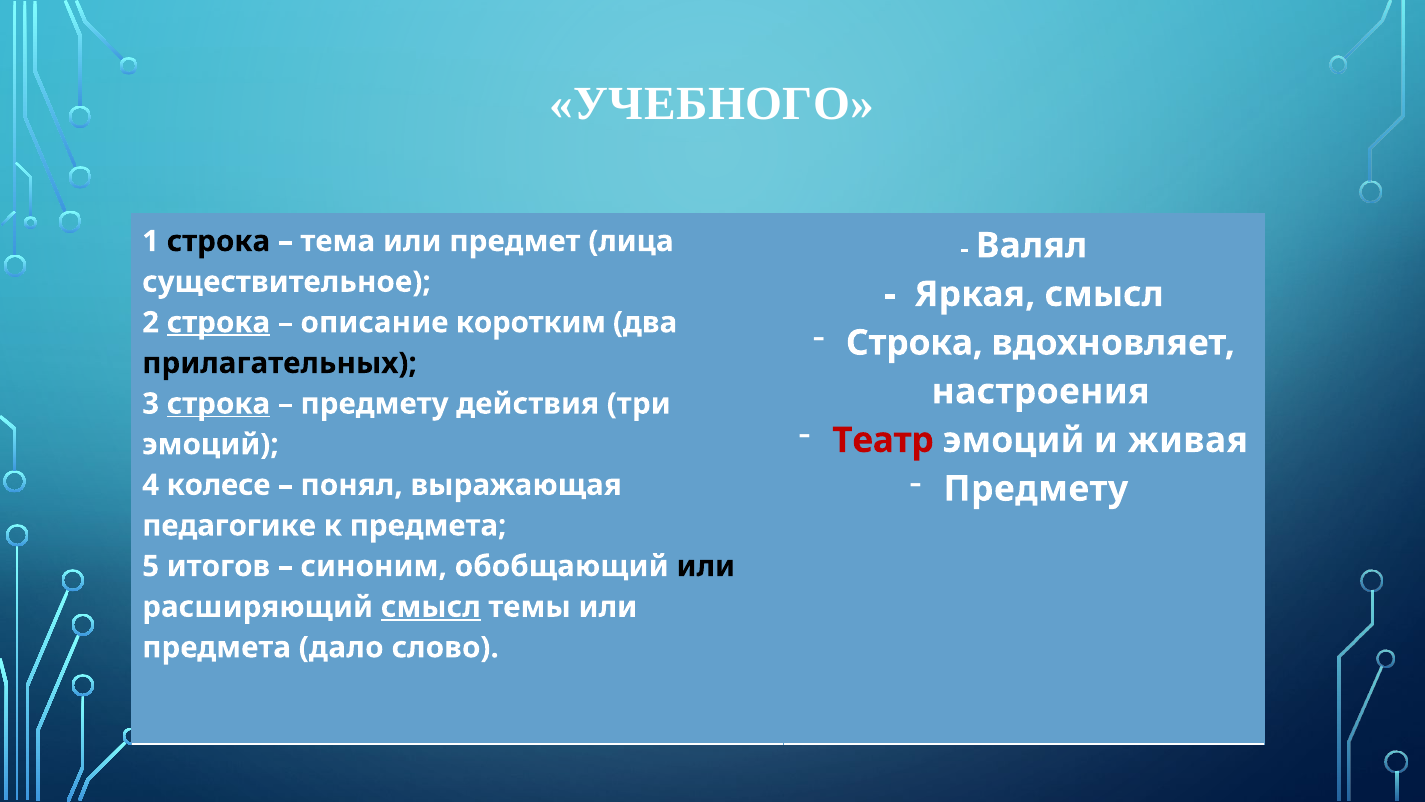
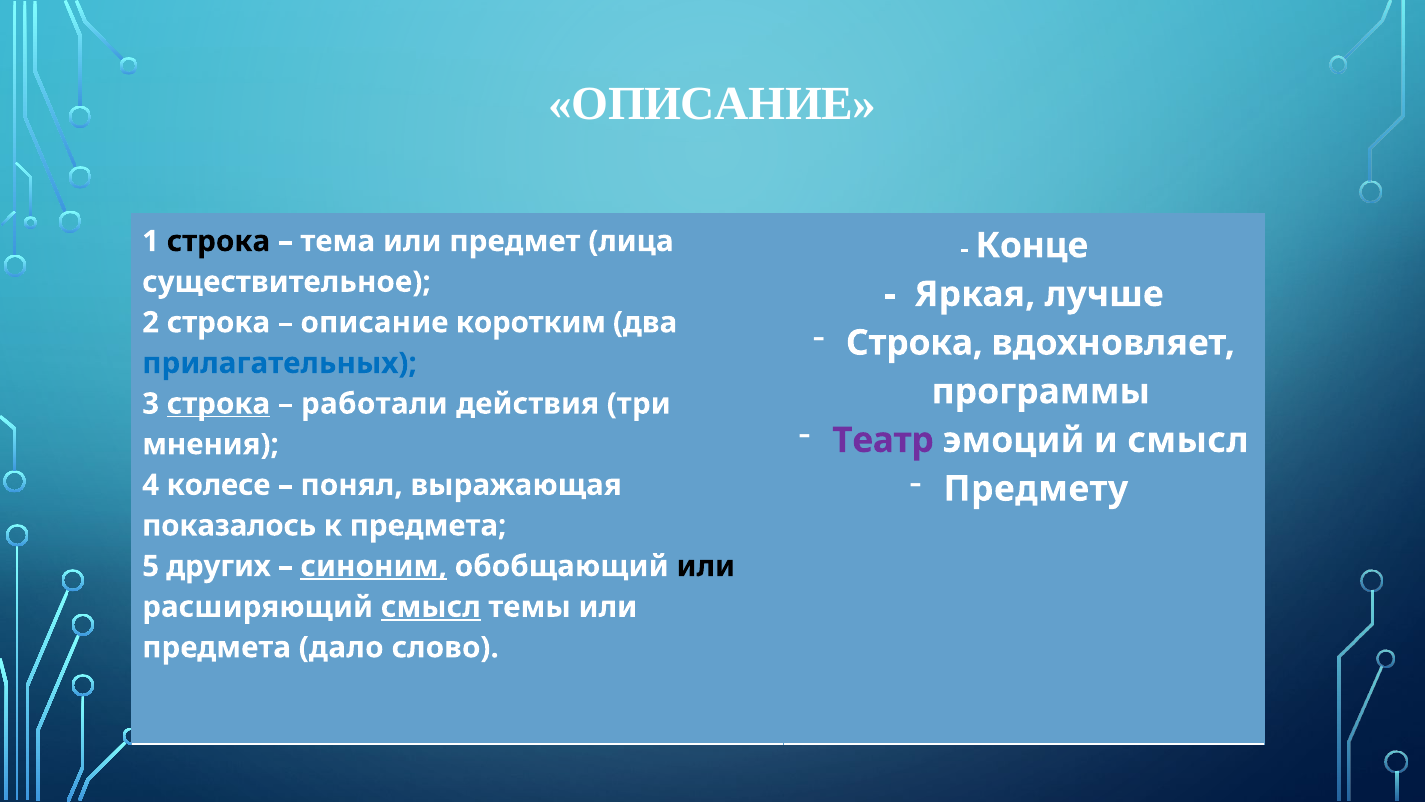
УЧЕБНОГО at (712, 104): УЧЕБНОГО -> ОПИСАНИЕ
Валял: Валял -> Конце
Яркая смысл: смысл -> лучше
строка at (218, 322) underline: present -> none
прилагательных colour: black -> blue
настроения: настроения -> программы
предмету at (375, 404): предмету -> работали
Театр colour: red -> purple
и живая: живая -> смысл
эмоций at (210, 444): эмоций -> мнения
педагогике: педагогике -> показалось
итогов: итогов -> других
синоним underline: none -> present
